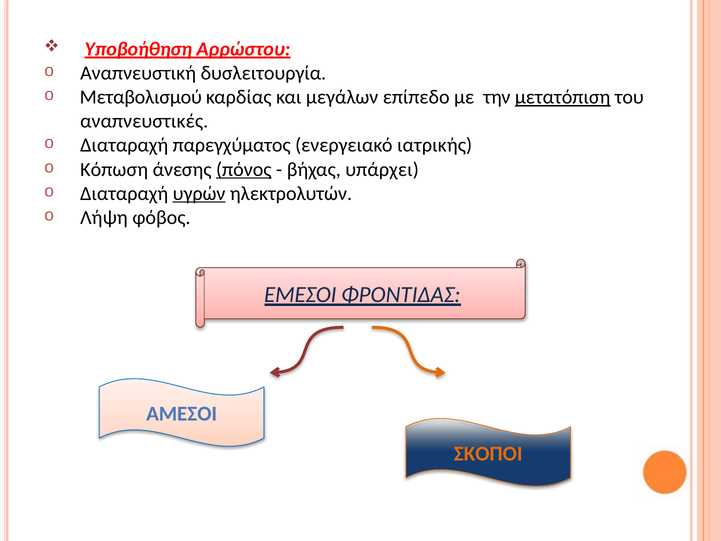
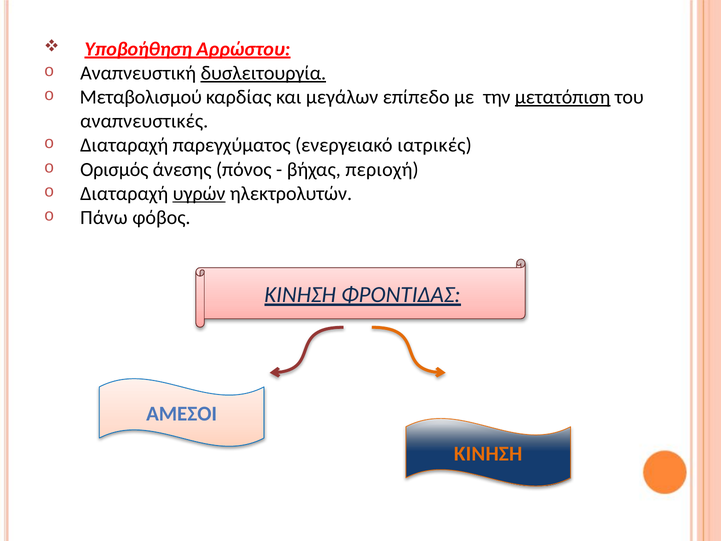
δυσλειτουργία underline: none -> present
ιατρικής: ιατρικής -> ιατρικές
Κόπωση: Κόπωση -> Ορισμός
πόνος underline: present -> none
υπάρχει: υπάρχει -> περιοχή
Λήψη: Λήψη -> Πάνω
ΕΜΕΣΟΙ at (300, 295): ΕΜΕΣΟΙ -> ΚΙΝΗΣΗ
ΣΚΟΠΟΙ at (488, 454): ΣΚΟΠΟΙ -> ΚΙΝΗΣΗ
